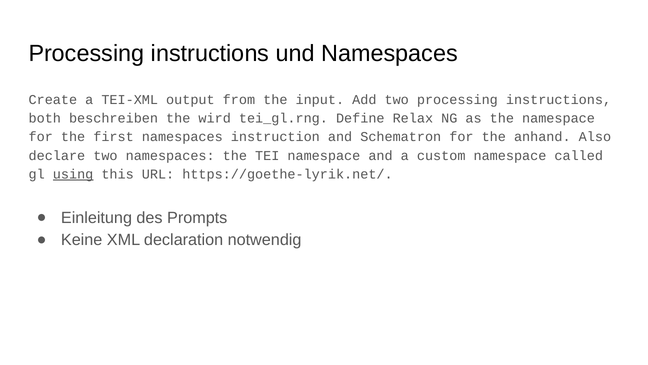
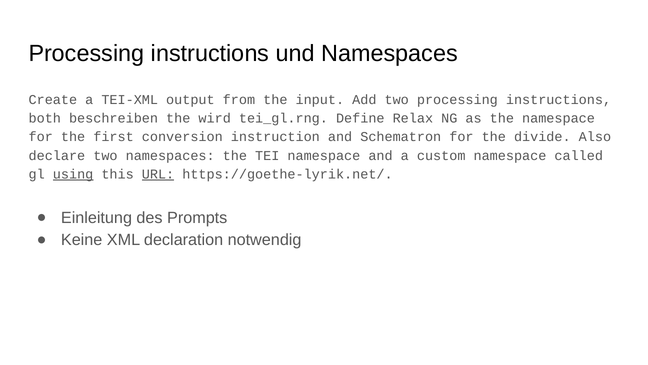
first namespaces: namespaces -> conversion
anhand: anhand -> divide
URL underline: none -> present
